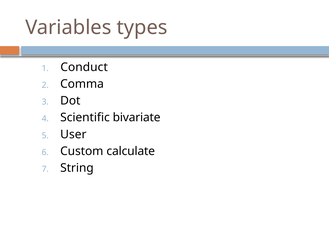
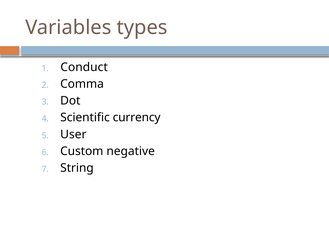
bivariate: bivariate -> currency
calculate: calculate -> negative
